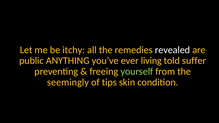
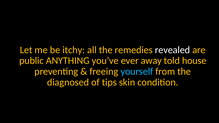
living: living -> away
suffer: suffer -> house
yourself colour: light green -> light blue
seemingly: seemingly -> diagnosed
